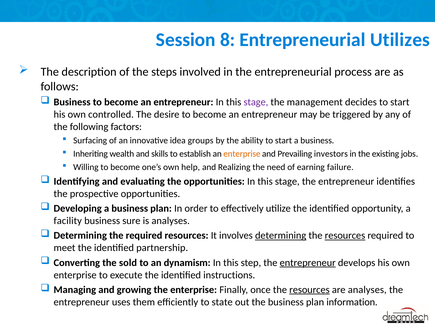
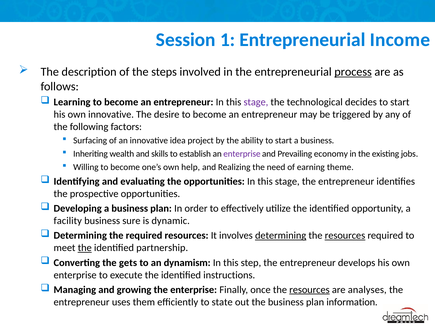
8: 8 -> 1
Utilizes: Utilizes -> Income
process underline: none -> present
Business at (72, 102): Business -> Learning
management: management -> technological
own controlled: controlled -> innovative
groups: groups -> project
enterprise at (242, 154) colour: orange -> purple
investors: investors -> economy
failure: failure -> theme
is analyses: analyses -> dynamic
the at (85, 248) underline: none -> present
sold: sold -> gets
entrepreneur at (308, 263) underline: present -> none
